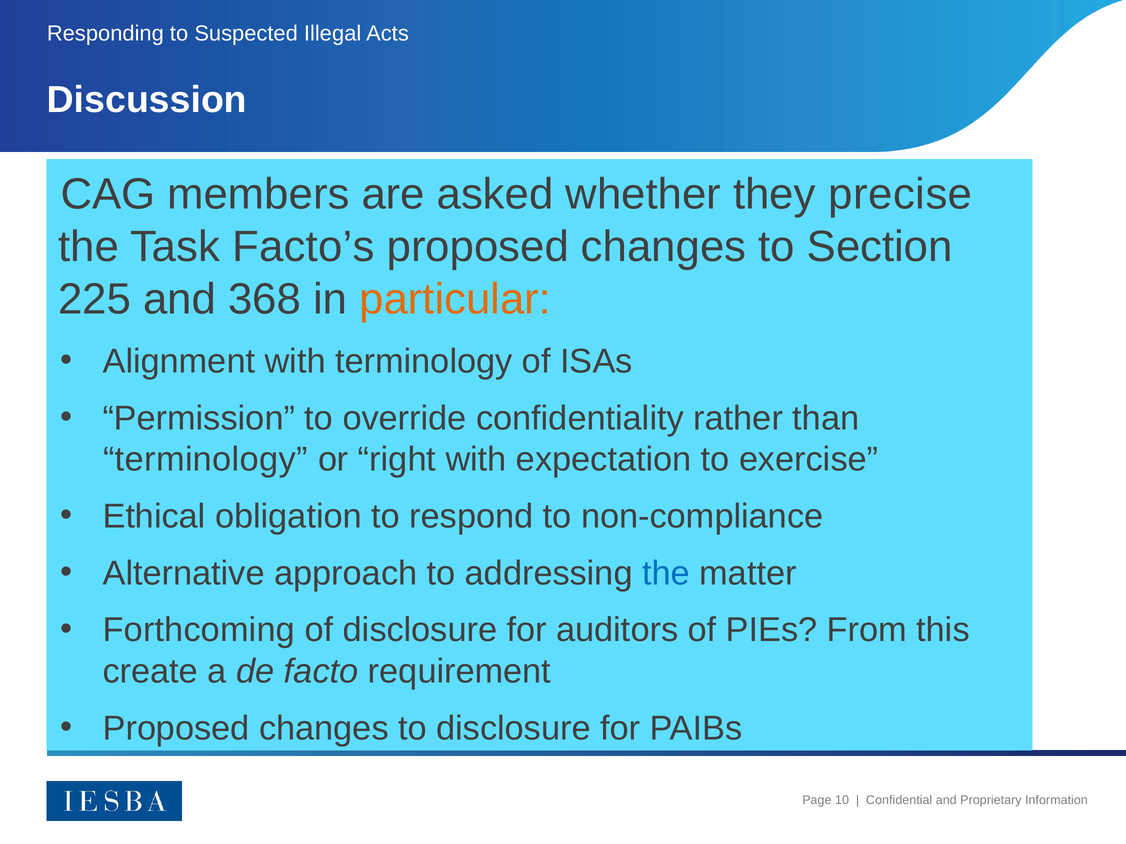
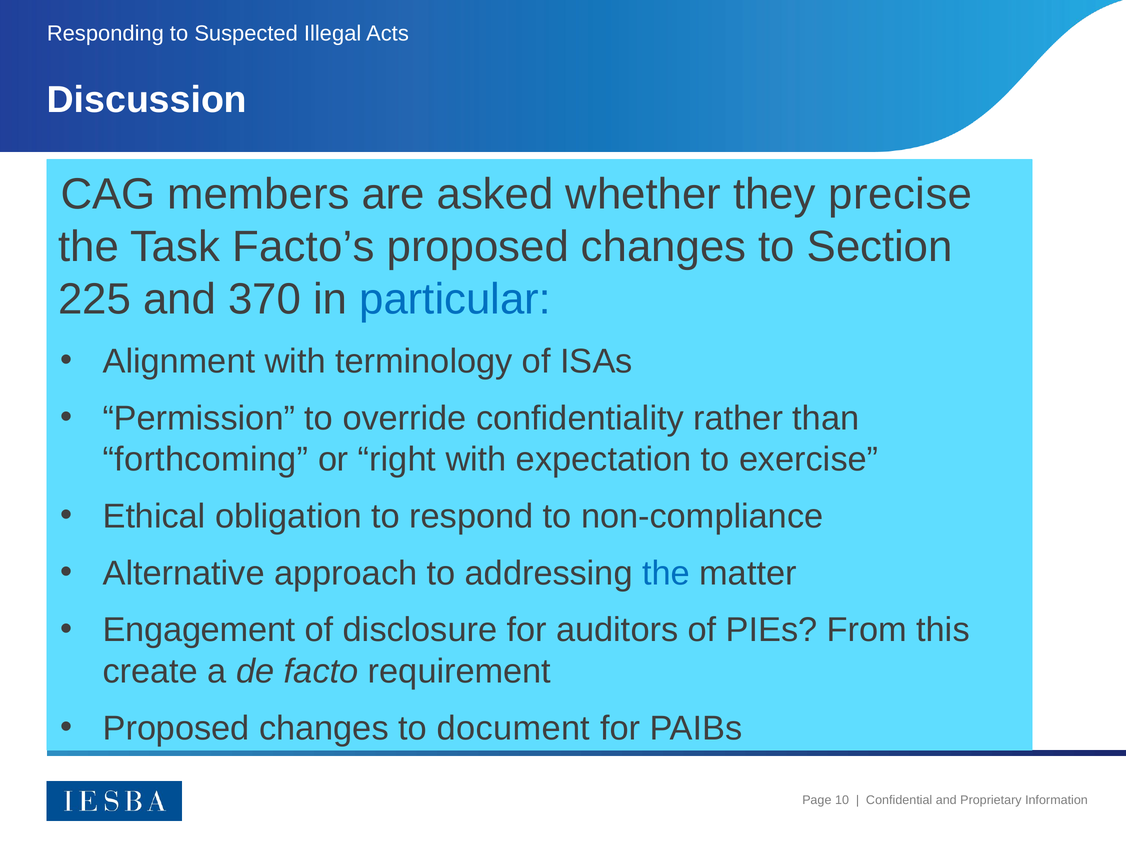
368: 368 -> 370
particular colour: orange -> blue
terminology at (205, 460): terminology -> forthcoming
Forthcoming: Forthcoming -> Engagement
to disclosure: disclosure -> document
